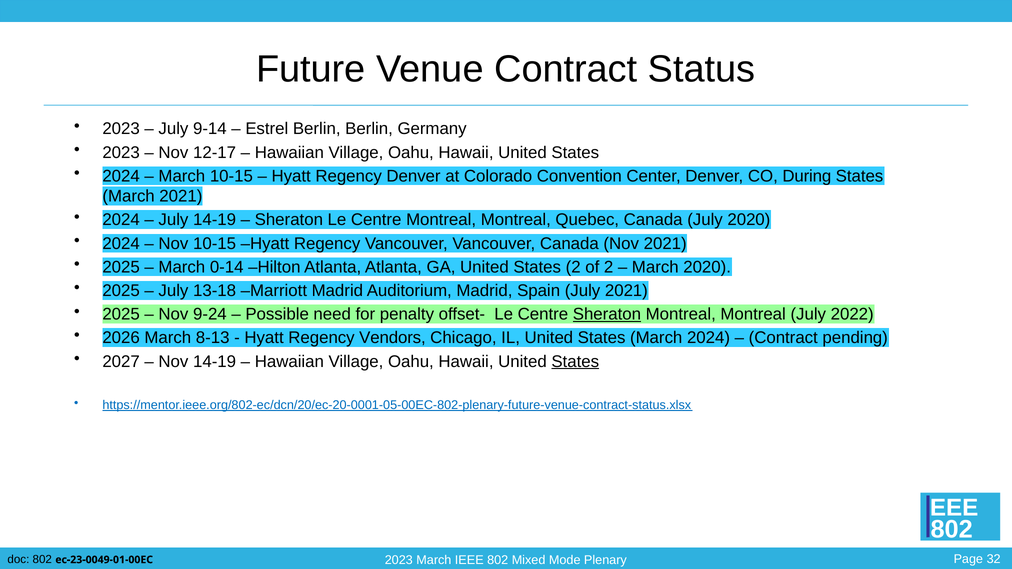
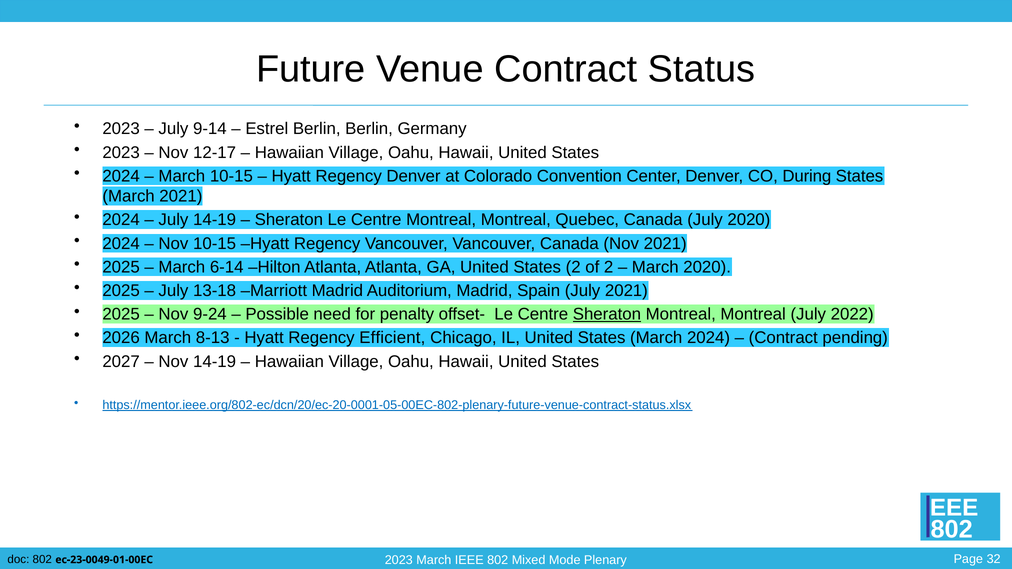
0-14: 0-14 -> 6-14
Vendors: Vendors -> Efficient
States at (575, 362) underline: present -> none
